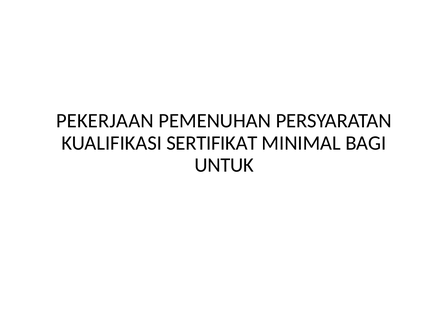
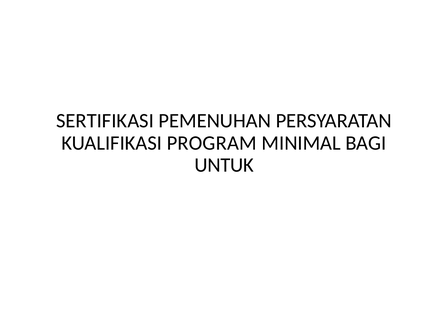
PEKERJAAN: PEKERJAAN -> SERTIFIKASI
SERTIFIKAT: SERTIFIKAT -> PROGRAM
